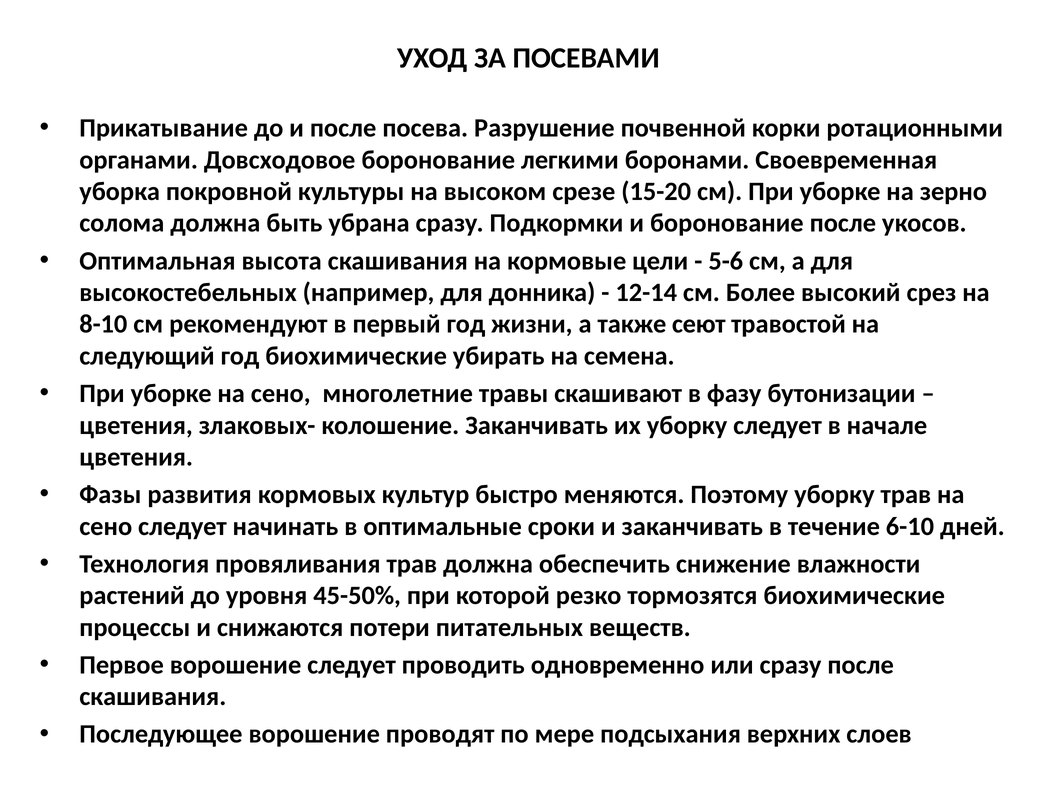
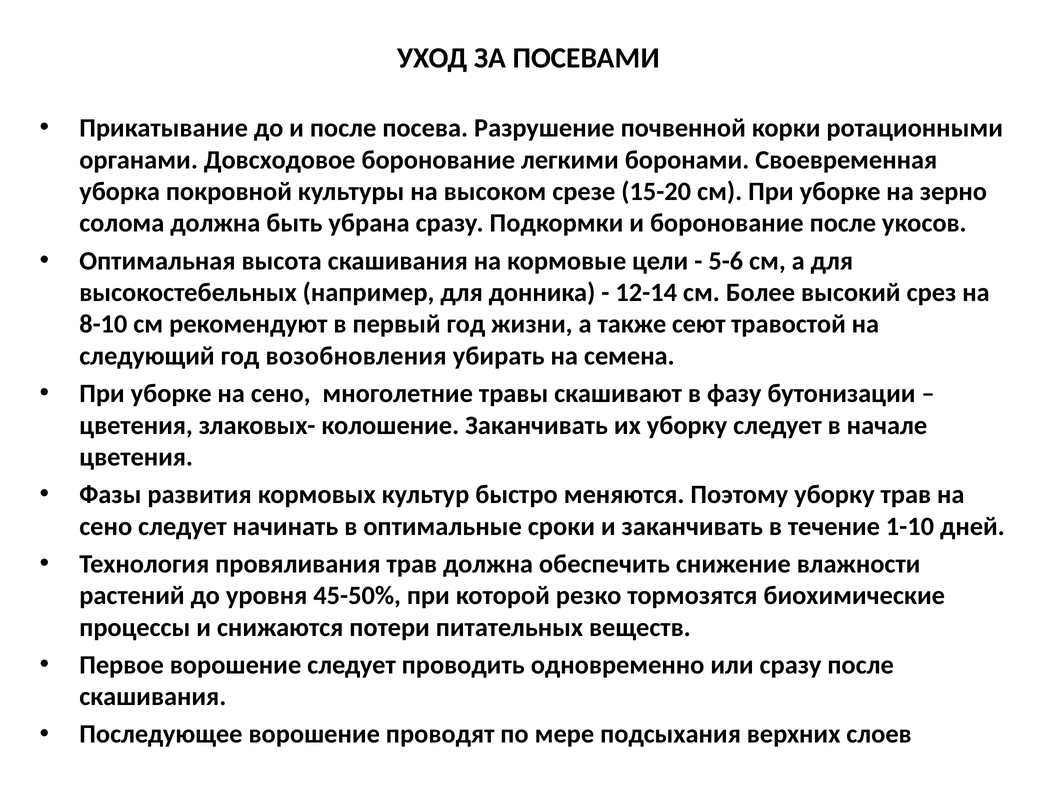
год биохимические: биохимические -> возобновления
6-10: 6-10 -> 1-10
